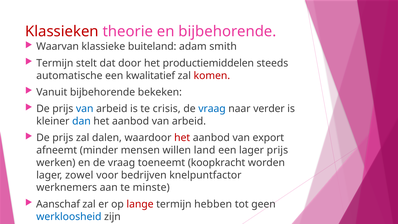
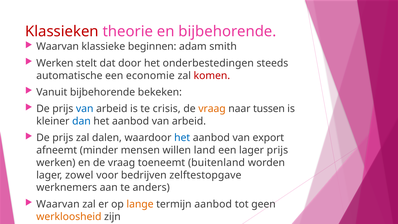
buiteland: buiteland -> beginnen
Termijn at (55, 63): Termijn -> Werken
productiemiddelen: productiemiddelen -> onderbestedingen
kwalitatief: kwalitatief -> economie
vraag at (212, 109) colour: blue -> orange
verder: verder -> tussen
het at (182, 138) colour: red -> blue
koopkracht: koopkracht -> buitenland
knelpuntfactor: knelpuntfactor -> zelftestopgave
minste: minste -> anders
Aanschaf at (58, 204): Aanschaf -> Waarvan
lange colour: red -> orange
termijn hebben: hebben -> aanbod
werkloosheid colour: blue -> orange
